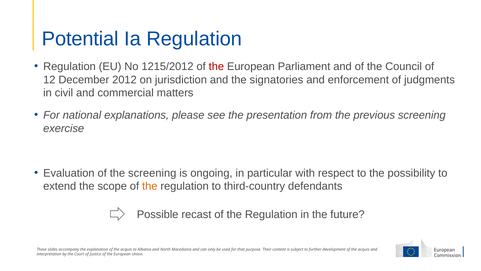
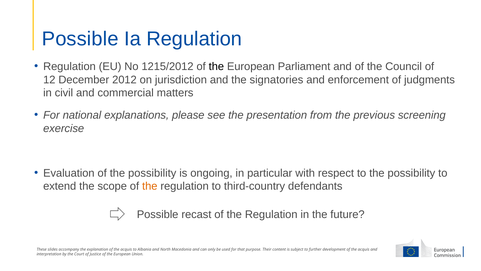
Potential at (80, 39): Potential -> Possible
the at (216, 66) colour: red -> black
of the screening: screening -> possibility
